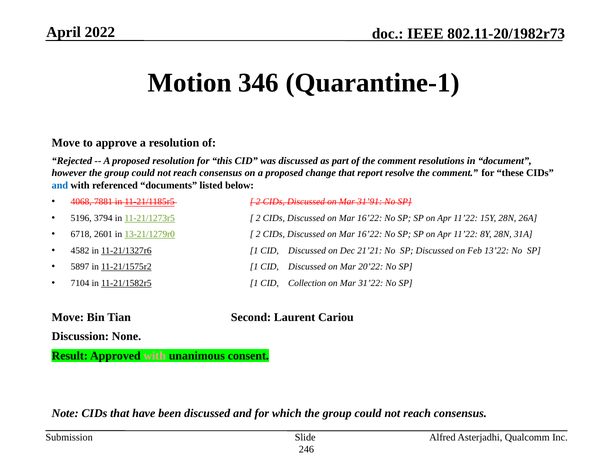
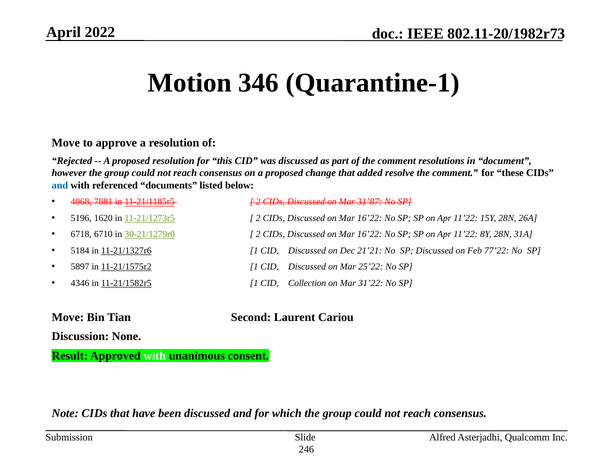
report: report -> added
31’91: 31’91 -> 31’87
3794: 3794 -> 1620
2601: 2601 -> 6710
13-21/1279r0: 13-21/1279r0 -> 30-21/1279r0
4582: 4582 -> 5184
13’22: 13’22 -> 77’22
20’22: 20’22 -> 25’22
7104: 7104 -> 4346
with at (155, 356) colour: pink -> white
